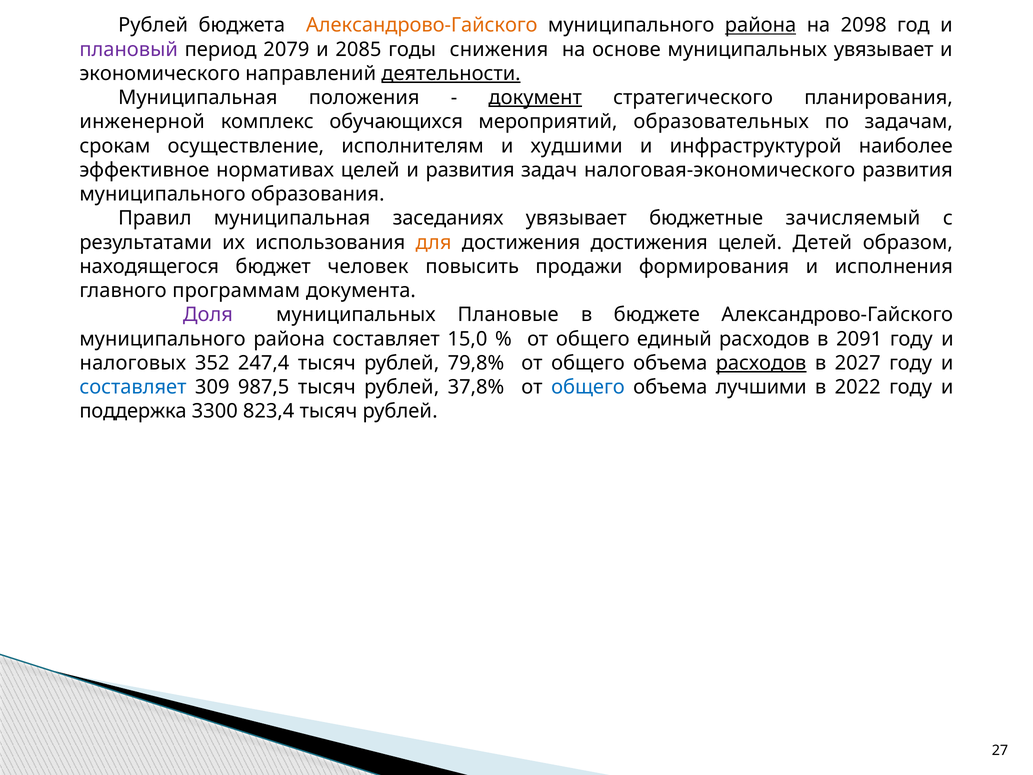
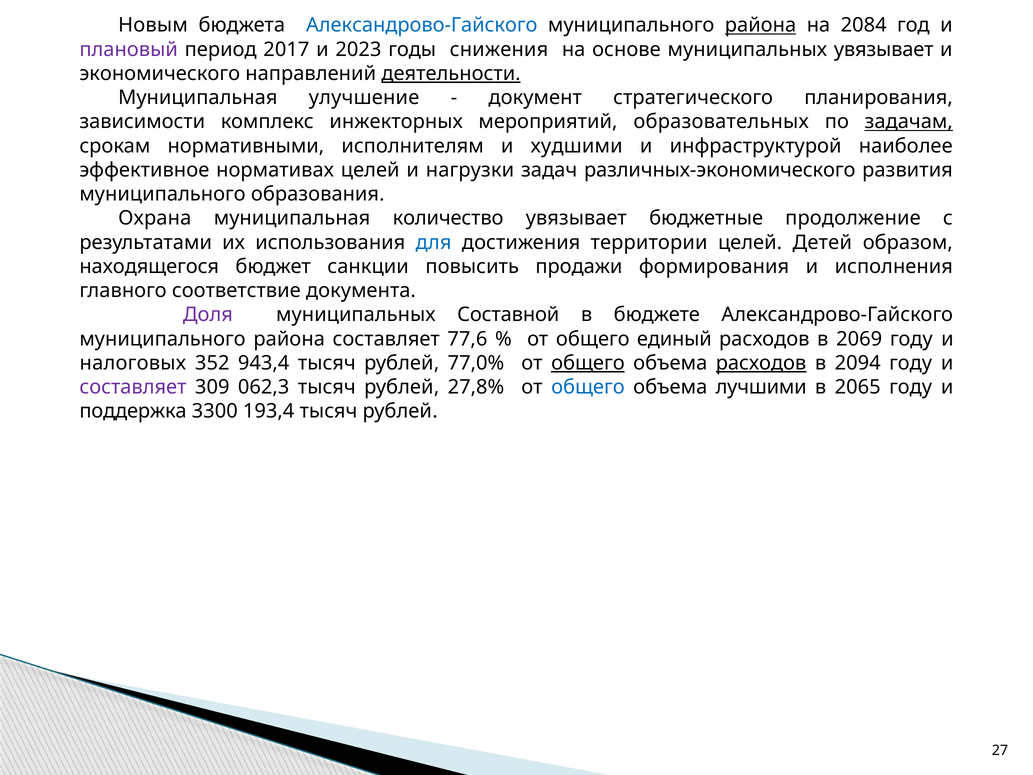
Рублей at (153, 25): Рублей -> Новым
Александрово-Гайского at (422, 25) colour: orange -> blue
2098: 2098 -> 2084
2079: 2079 -> 2017
2085: 2085 -> 2023
положения: положения -> улучшение
документ underline: present -> none
инженерной: инженерной -> зависимости
обучающихся: обучающихся -> инжекторных
задачам underline: none -> present
осуществление: осуществление -> нормативными
и развития: развития -> нагрузки
налоговая-экономического: налоговая-экономического -> различных-экономического
Правил: Правил -> Охрана
заседаниях: заседаниях -> количество
зачисляемый: зачисляемый -> продолжение
для colour: orange -> blue
достижения достижения: достижения -> территории
человек: человек -> санкции
программам: программам -> соответствие
Плановые: Плановые -> Составной
15,0: 15,0 -> 77,6
2091: 2091 -> 2069
247,4: 247,4 -> 943,4
79,8%: 79,8% -> 77,0%
общего at (588, 363) underline: none -> present
2027: 2027 -> 2094
составляет at (133, 387) colour: blue -> purple
987,5: 987,5 -> 062,3
37,8%: 37,8% -> 27,8%
2022: 2022 -> 2065
823,4: 823,4 -> 193,4
